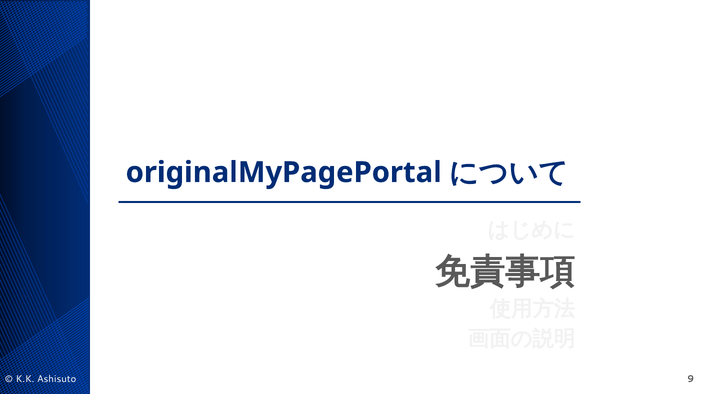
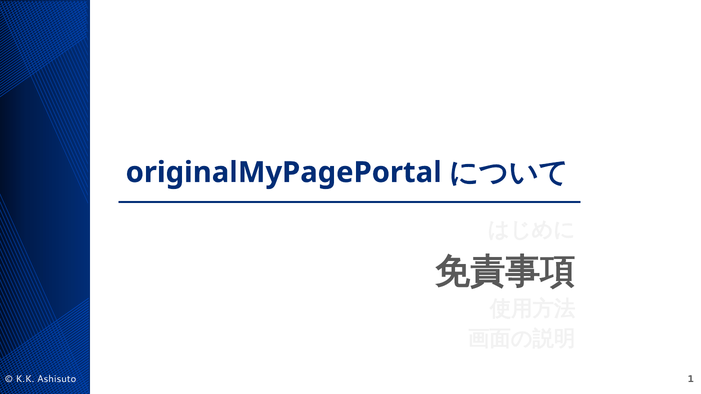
9: 9 -> 1
